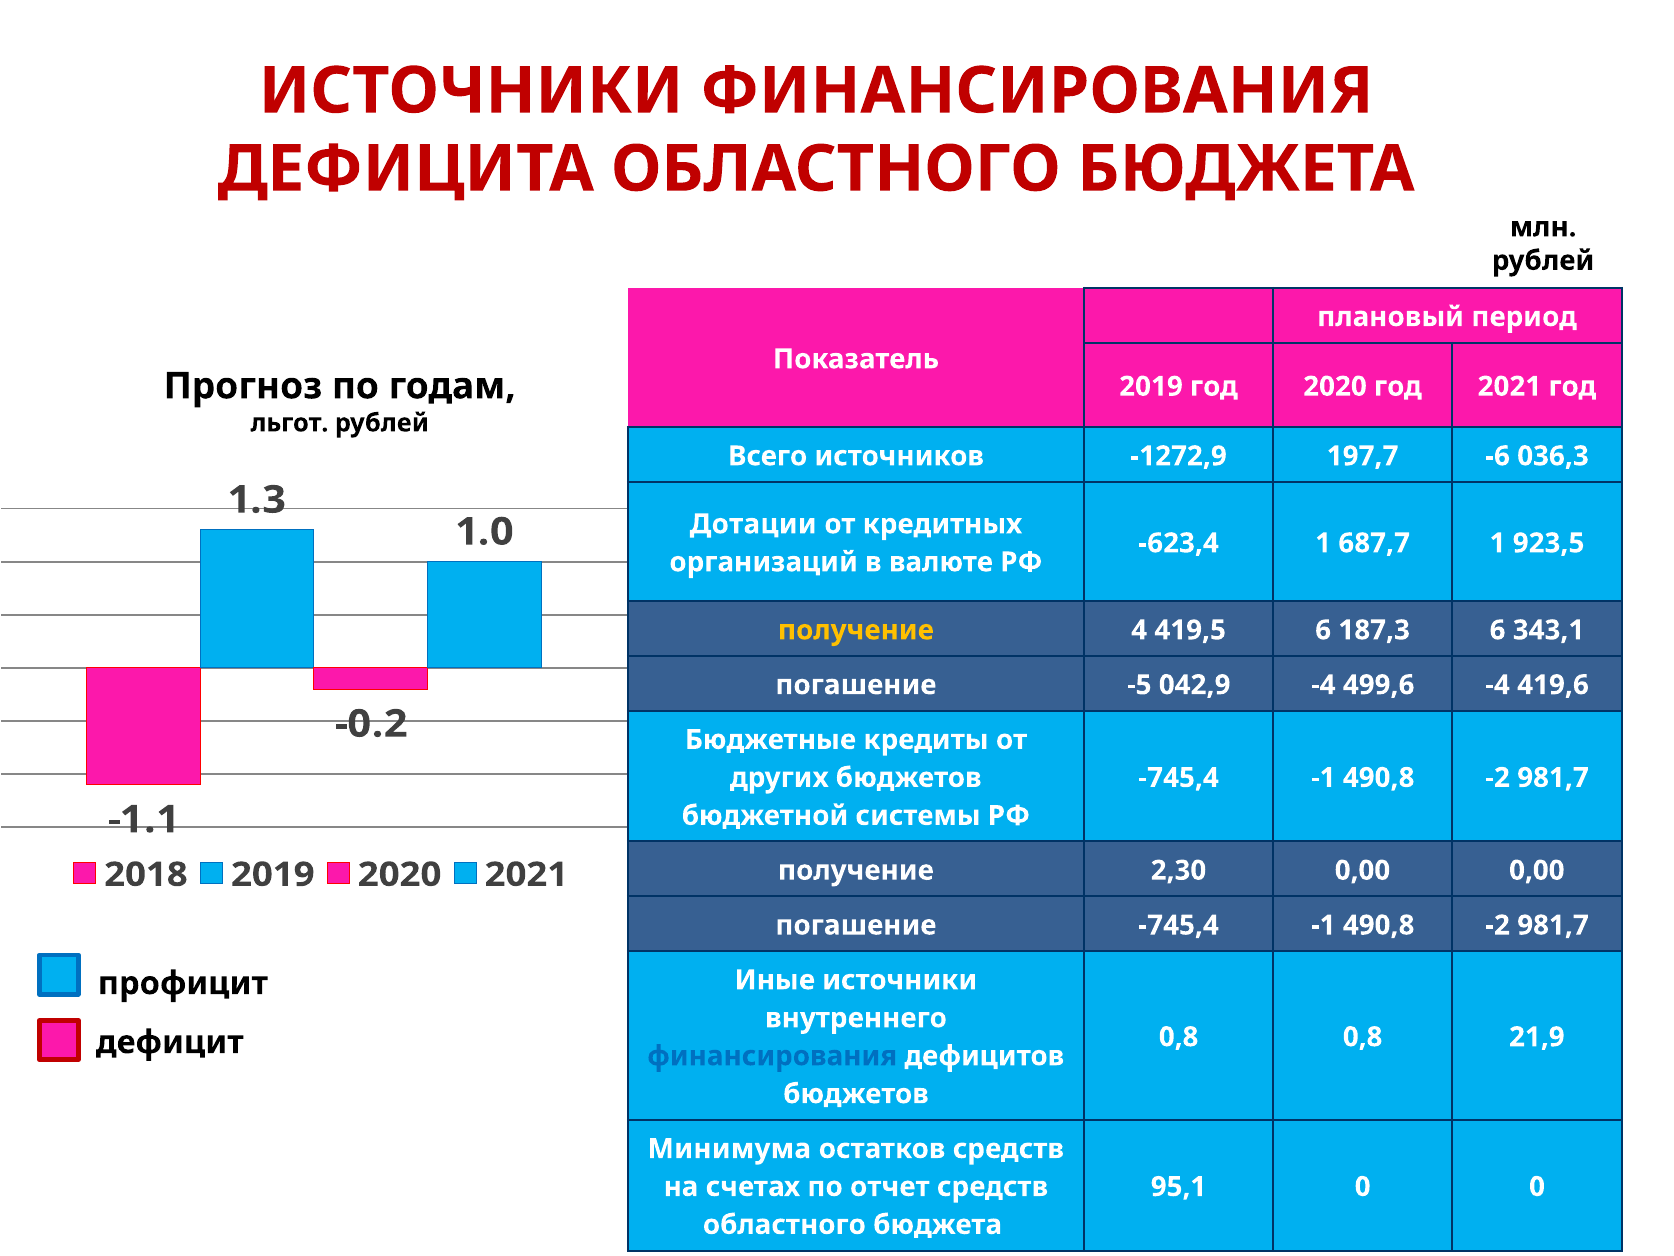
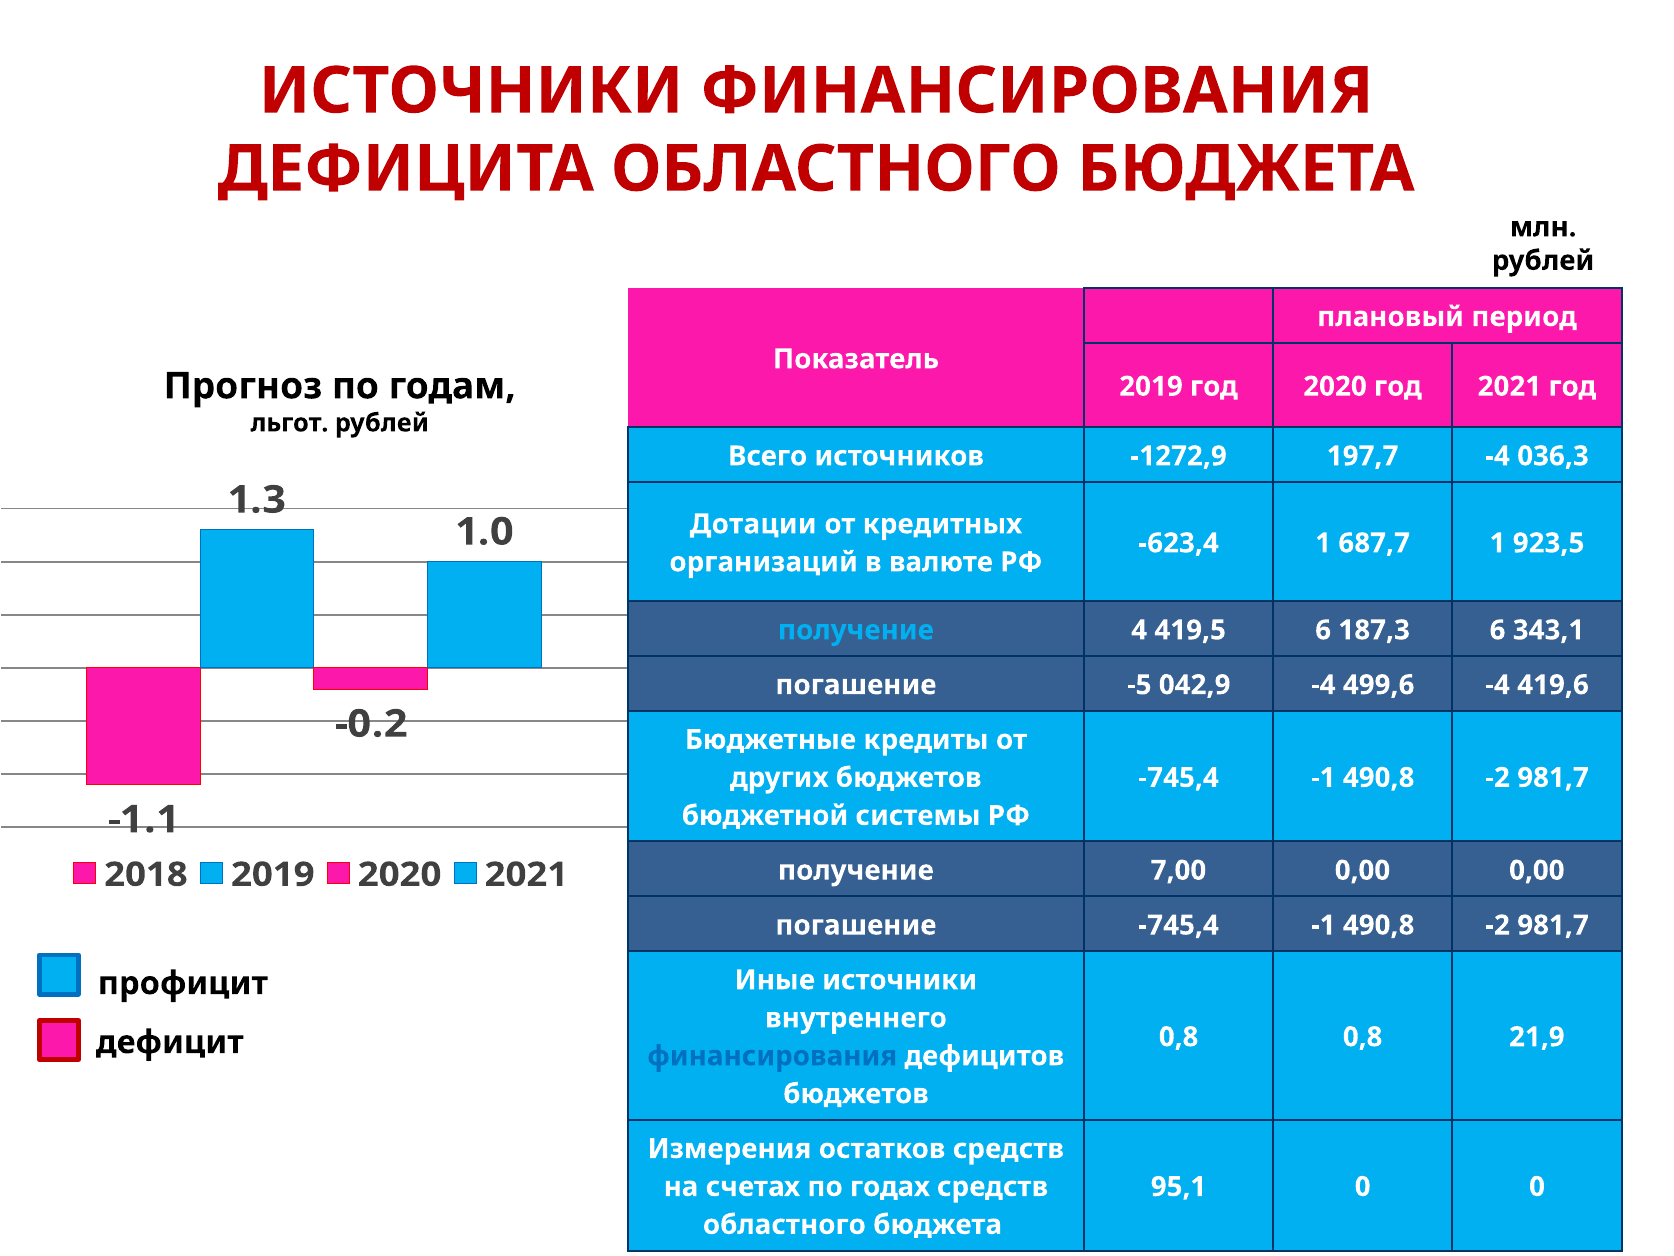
197,7 -6: -6 -> -4
получение at (856, 630) colour: yellow -> light blue
2,30: 2,30 -> 7,00
Минимума: Минимума -> Измерения
отчет: отчет -> годах
